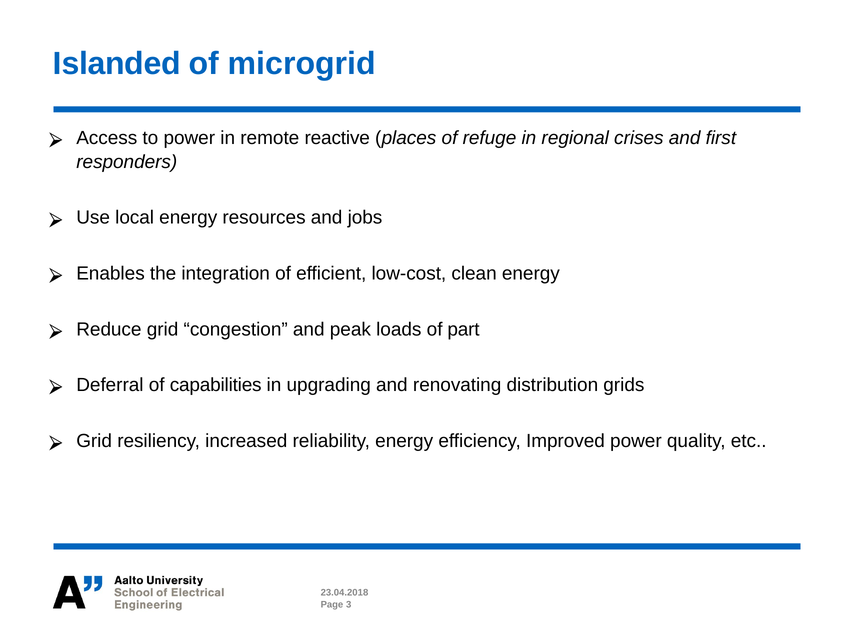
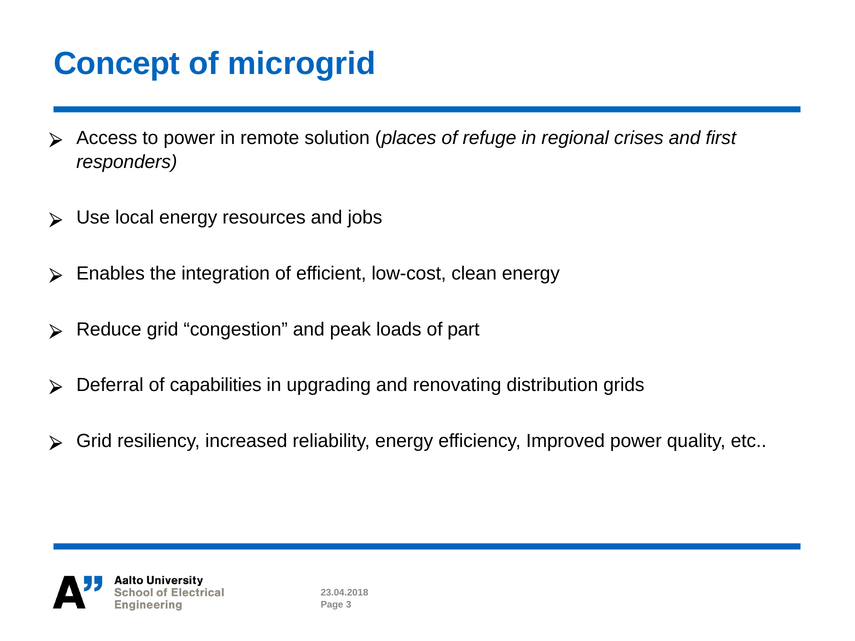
Islanded: Islanded -> Concept
reactive: reactive -> solution
